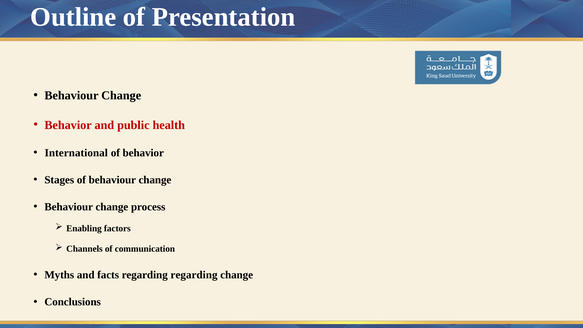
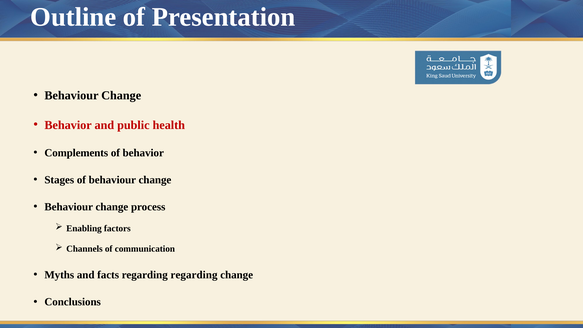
International: International -> Complements
